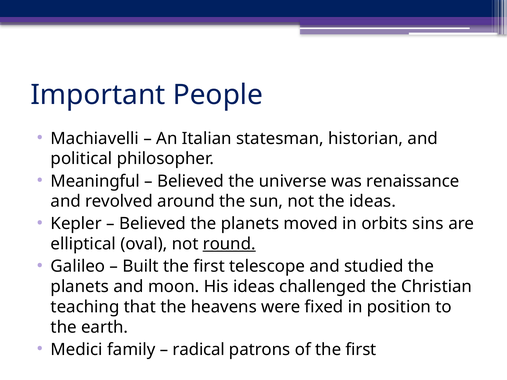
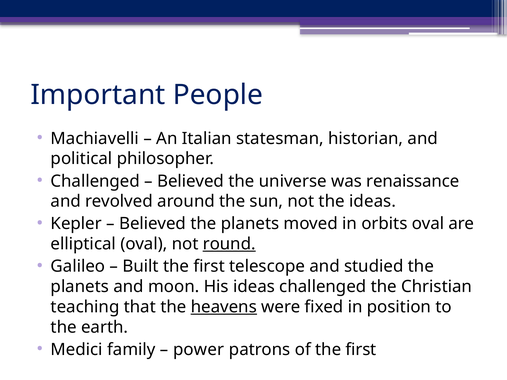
Meaningful at (95, 181): Meaningful -> Challenged
orbits sins: sins -> oval
heavens underline: none -> present
radical: radical -> power
